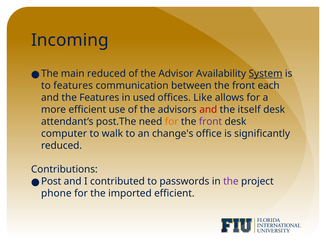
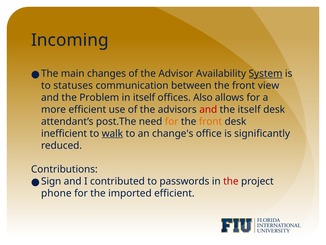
main reduced: reduced -> changes
to features: features -> statuses
each: each -> view
the Features: Features -> Problem
in used: used -> itself
Like: Like -> Also
front at (210, 121) colour: purple -> orange
computer: computer -> inefficient
walk underline: none -> present
Post: Post -> Sign
the at (231, 181) colour: purple -> red
